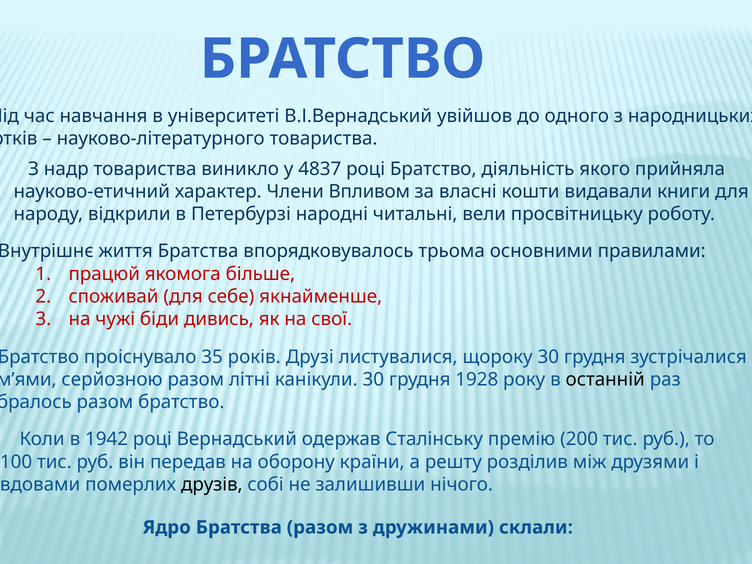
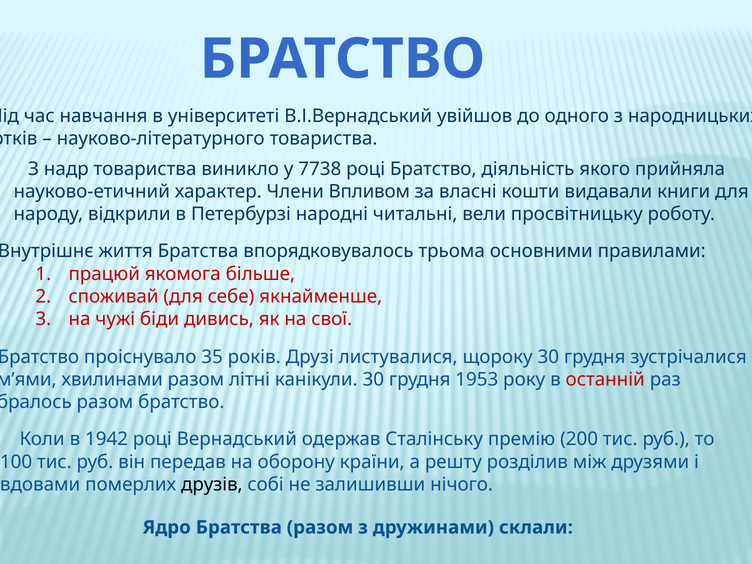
4837: 4837 -> 7738
серйозною: серйозною -> хвилинами
1928: 1928 -> 1953
останній colour: black -> red
